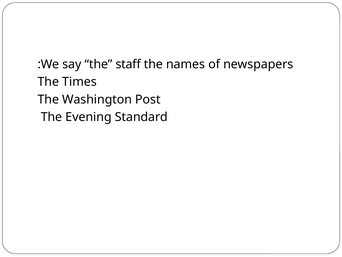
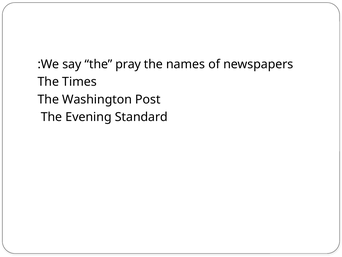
staff: staff -> pray
